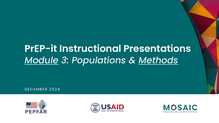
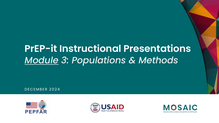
Methods underline: present -> none
